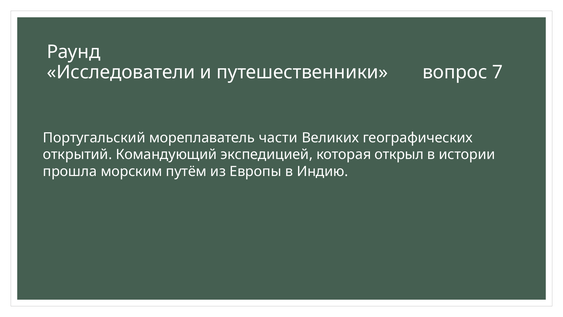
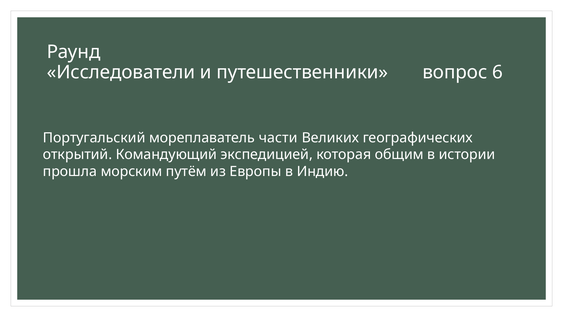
7: 7 -> 6
открыл: открыл -> общим
